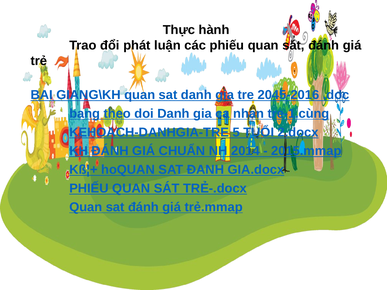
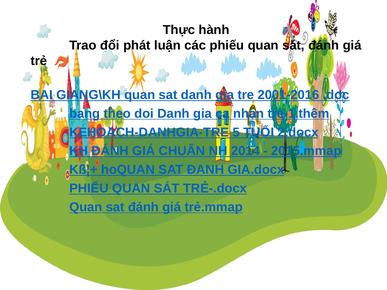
2045-2016: 2045-2016 -> 2001-2016
tre-1.cùng: tre-1.cùng -> tre-1.thêm
